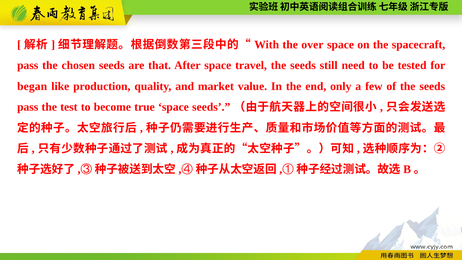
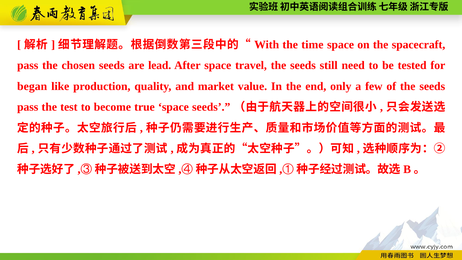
over: over -> time
that: that -> lead
